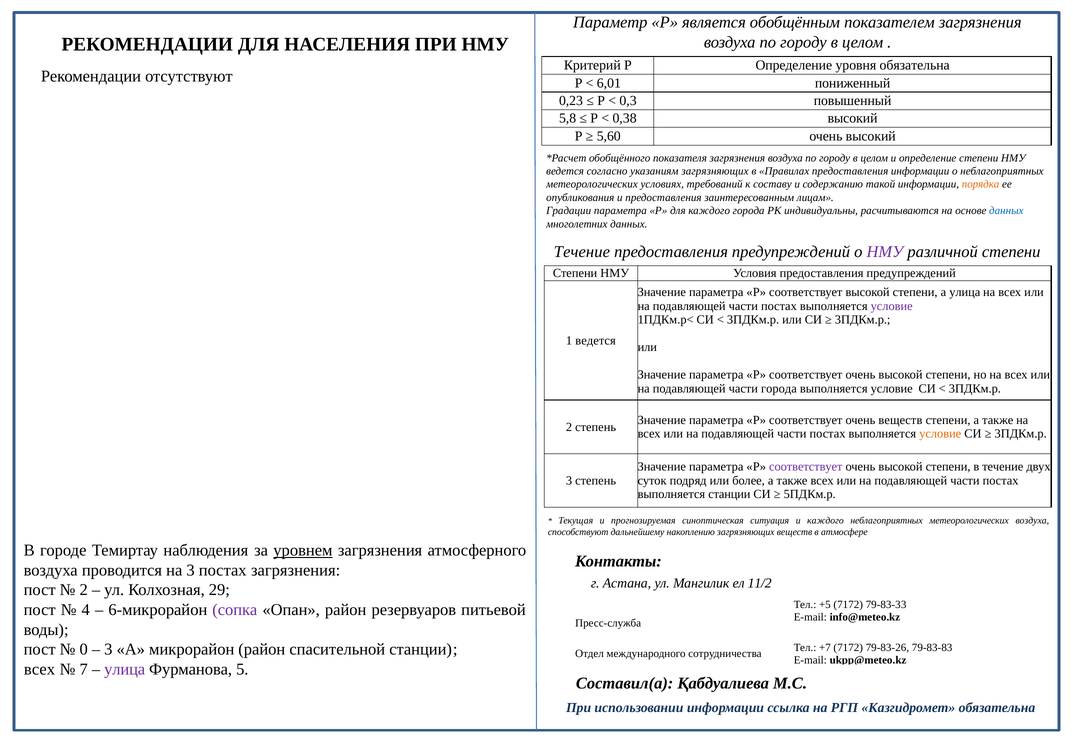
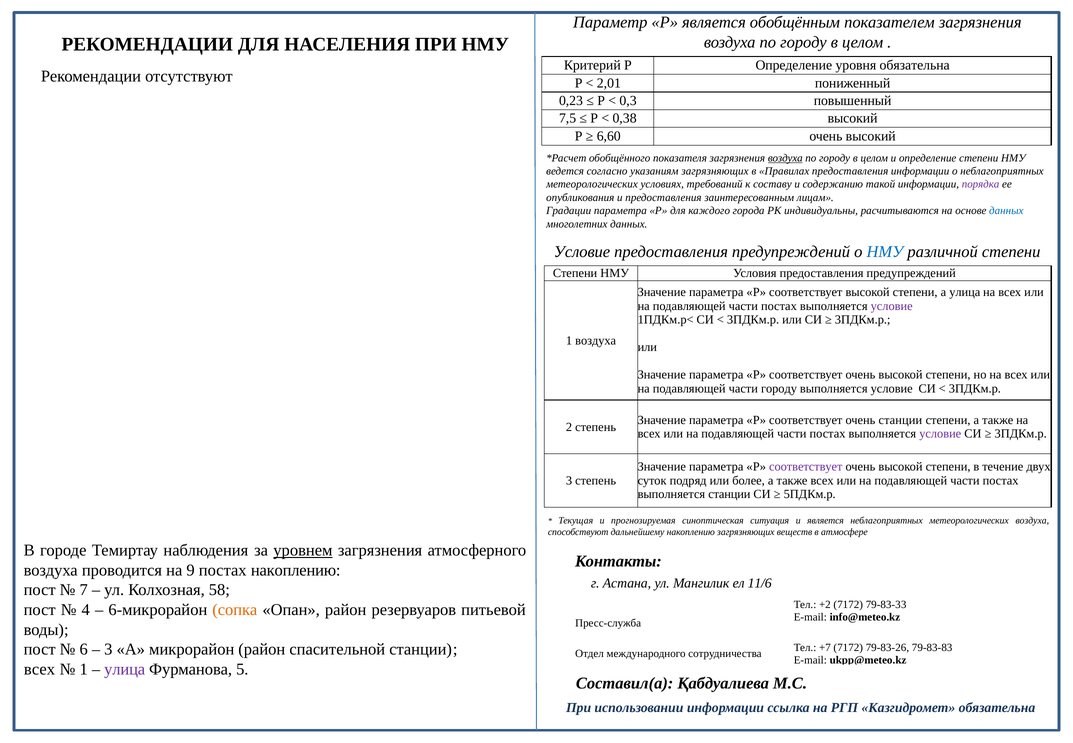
6,01: 6,01 -> 2,01
5,8: 5,8 -> 7,5
5,60: 5,60 -> 6,60
воздуха at (785, 158) underline: none -> present
порядка colour: orange -> purple
Течение at (582, 252): Течение -> Условие
НМУ at (885, 252) colour: purple -> blue
1 ведется: ведется -> воздуха
части города: города -> городу
очень веществ: веществ -> станции
условие at (940, 434) colour: orange -> purple
и каждого: каждого -> является
на 3: 3 -> 9
постах загрязнения: загрязнения -> накоплению
11/2: 11/2 -> 11/6
2 at (84, 590): 2 -> 7
29: 29 -> 58
+5: +5 -> +2
сопка colour: purple -> orange
0: 0 -> 6
7 at (84, 669): 7 -> 1
